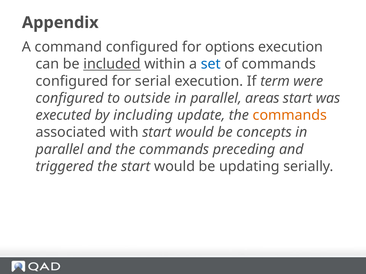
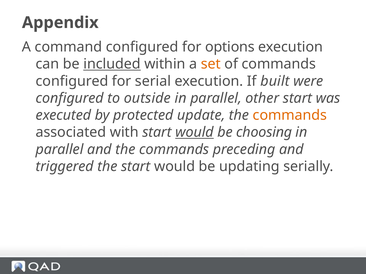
set colour: blue -> orange
term: term -> built
areas: areas -> other
including: including -> protected
would at (194, 133) underline: none -> present
concepts: concepts -> choosing
